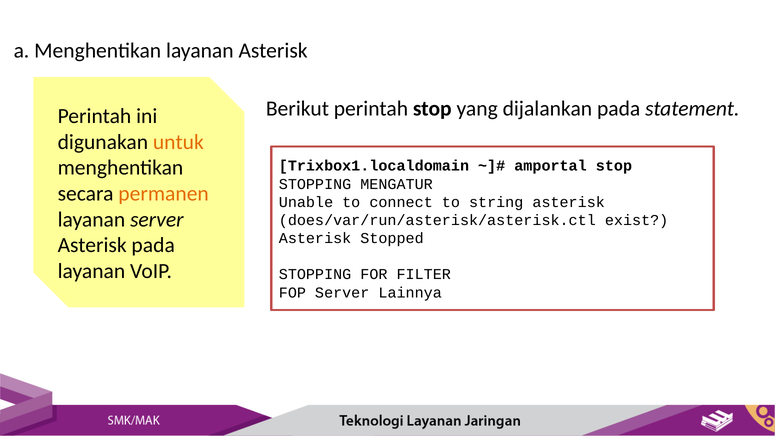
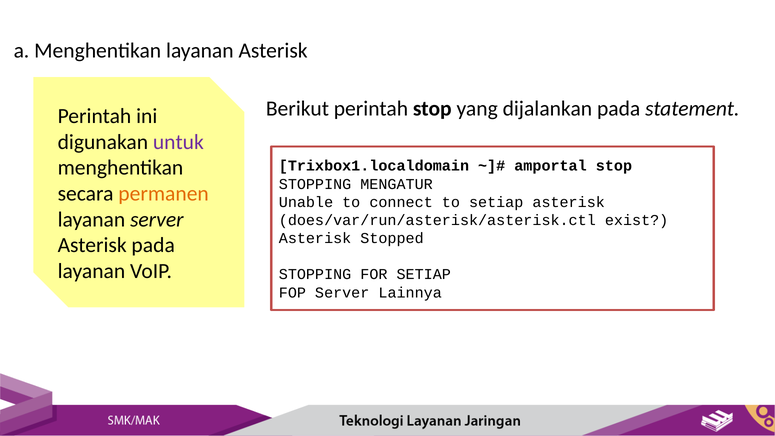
untuk colour: orange -> purple
to string: string -> setiap
FOR FILTER: FILTER -> SETIAP
